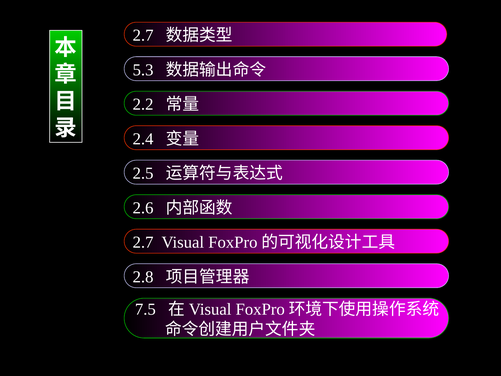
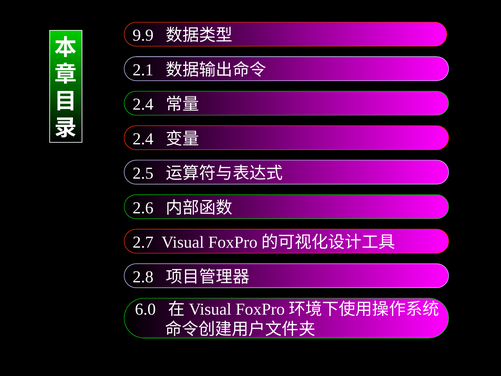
2.7 at (143, 35): 2.7 -> 9.9
5.3: 5.3 -> 2.1
2.2 at (143, 104): 2.2 -> 2.4
7.5: 7.5 -> 6.0
